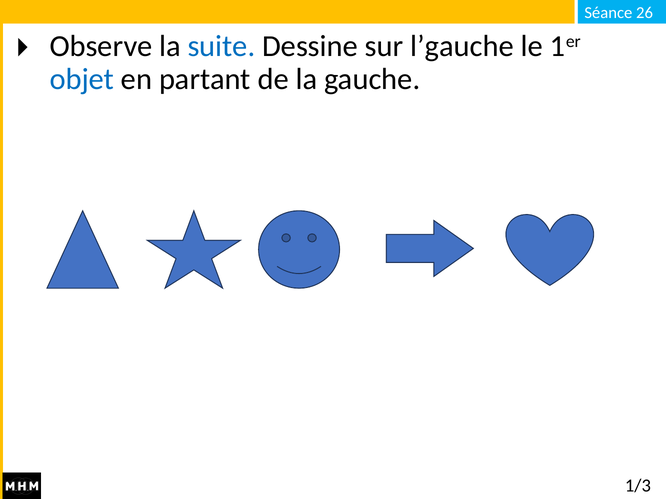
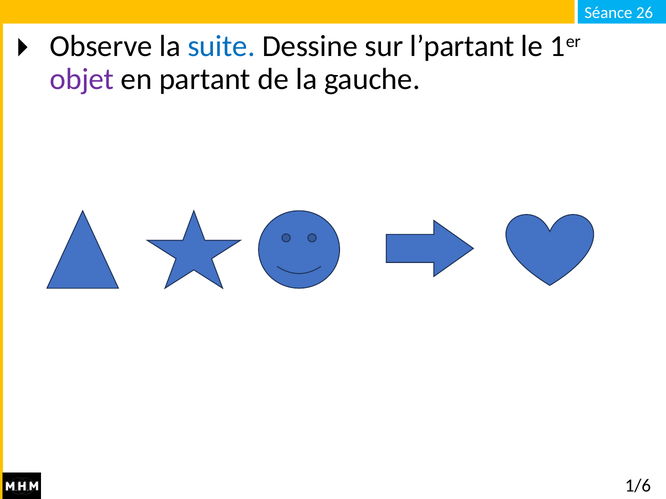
l’gauche: l’gauche -> l’partant
objet colour: blue -> purple
1/3: 1/3 -> 1/6
